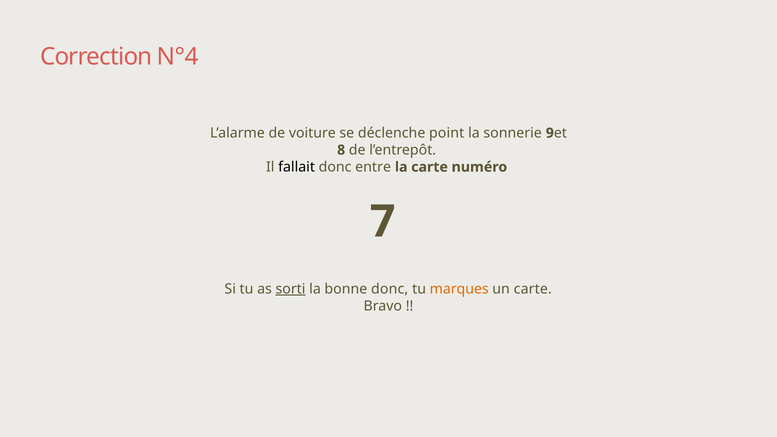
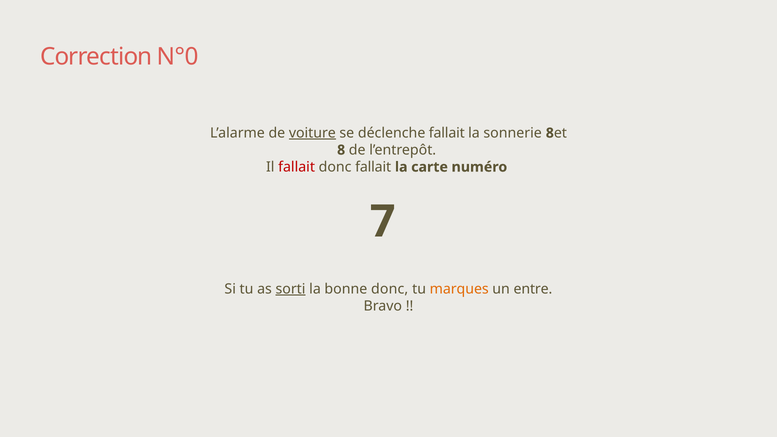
N°4: N°4 -> N°0
voiture underline: none -> present
déclenche point: point -> fallait
sonnerie 9: 9 -> 8
fallait at (297, 167) colour: black -> red
donc entre: entre -> fallait
un carte: carte -> entre
